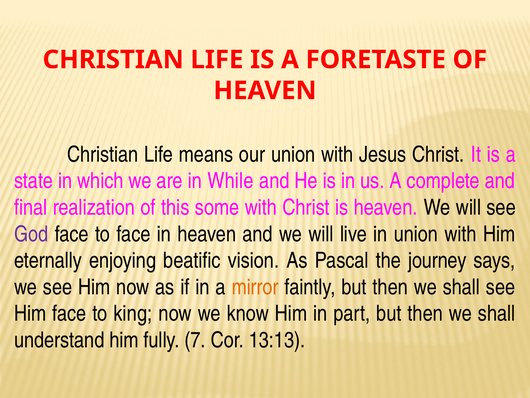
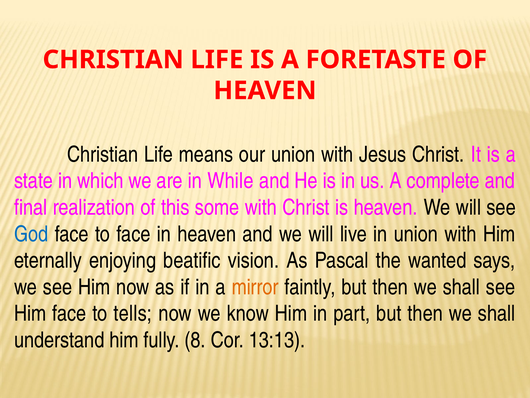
God colour: purple -> blue
journey: journey -> wanted
king: king -> tells
7: 7 -> 8
